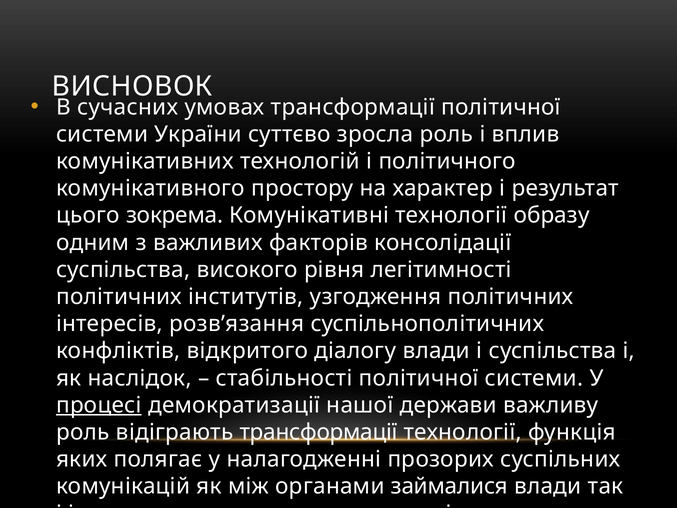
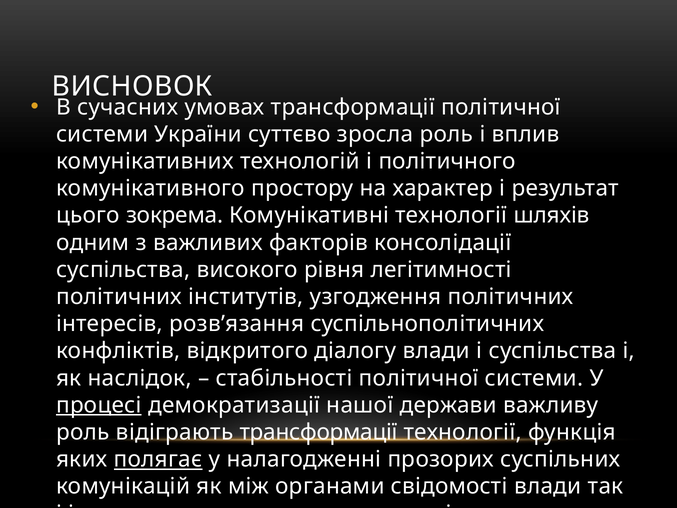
образу: образу -> шляхів
полягає underline: none -> present
займалися: займалися -> свідомості
